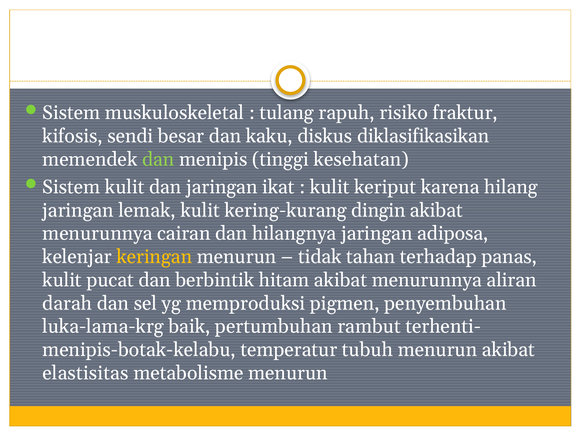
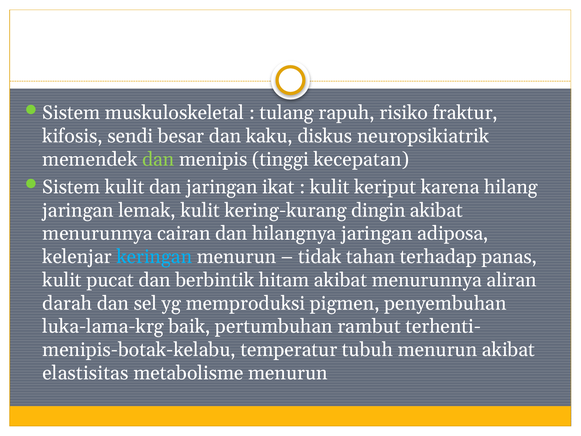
diklasifikasikan: diklasifikasikan -> neuropsikiatrik
kesehatan: kesehatan -> kecepatan
keringan colour: yellow -> light blue
